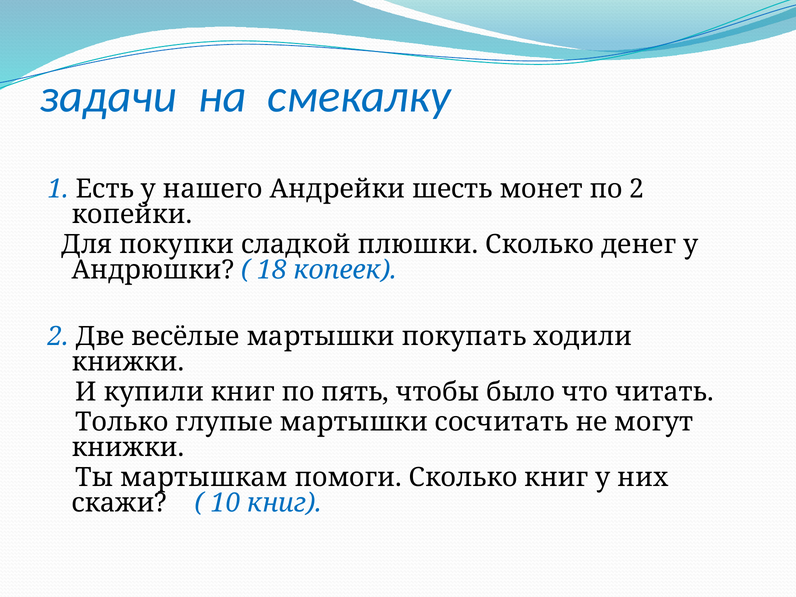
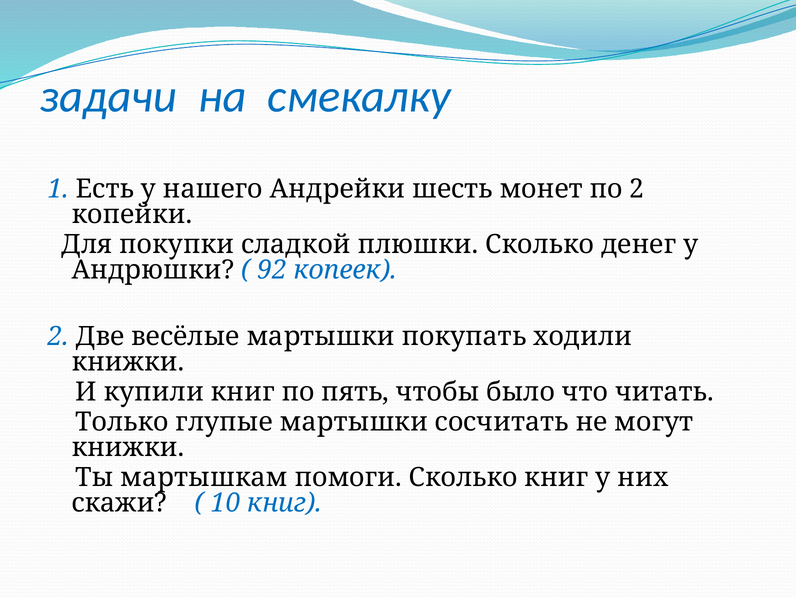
18: 18 -> 92
